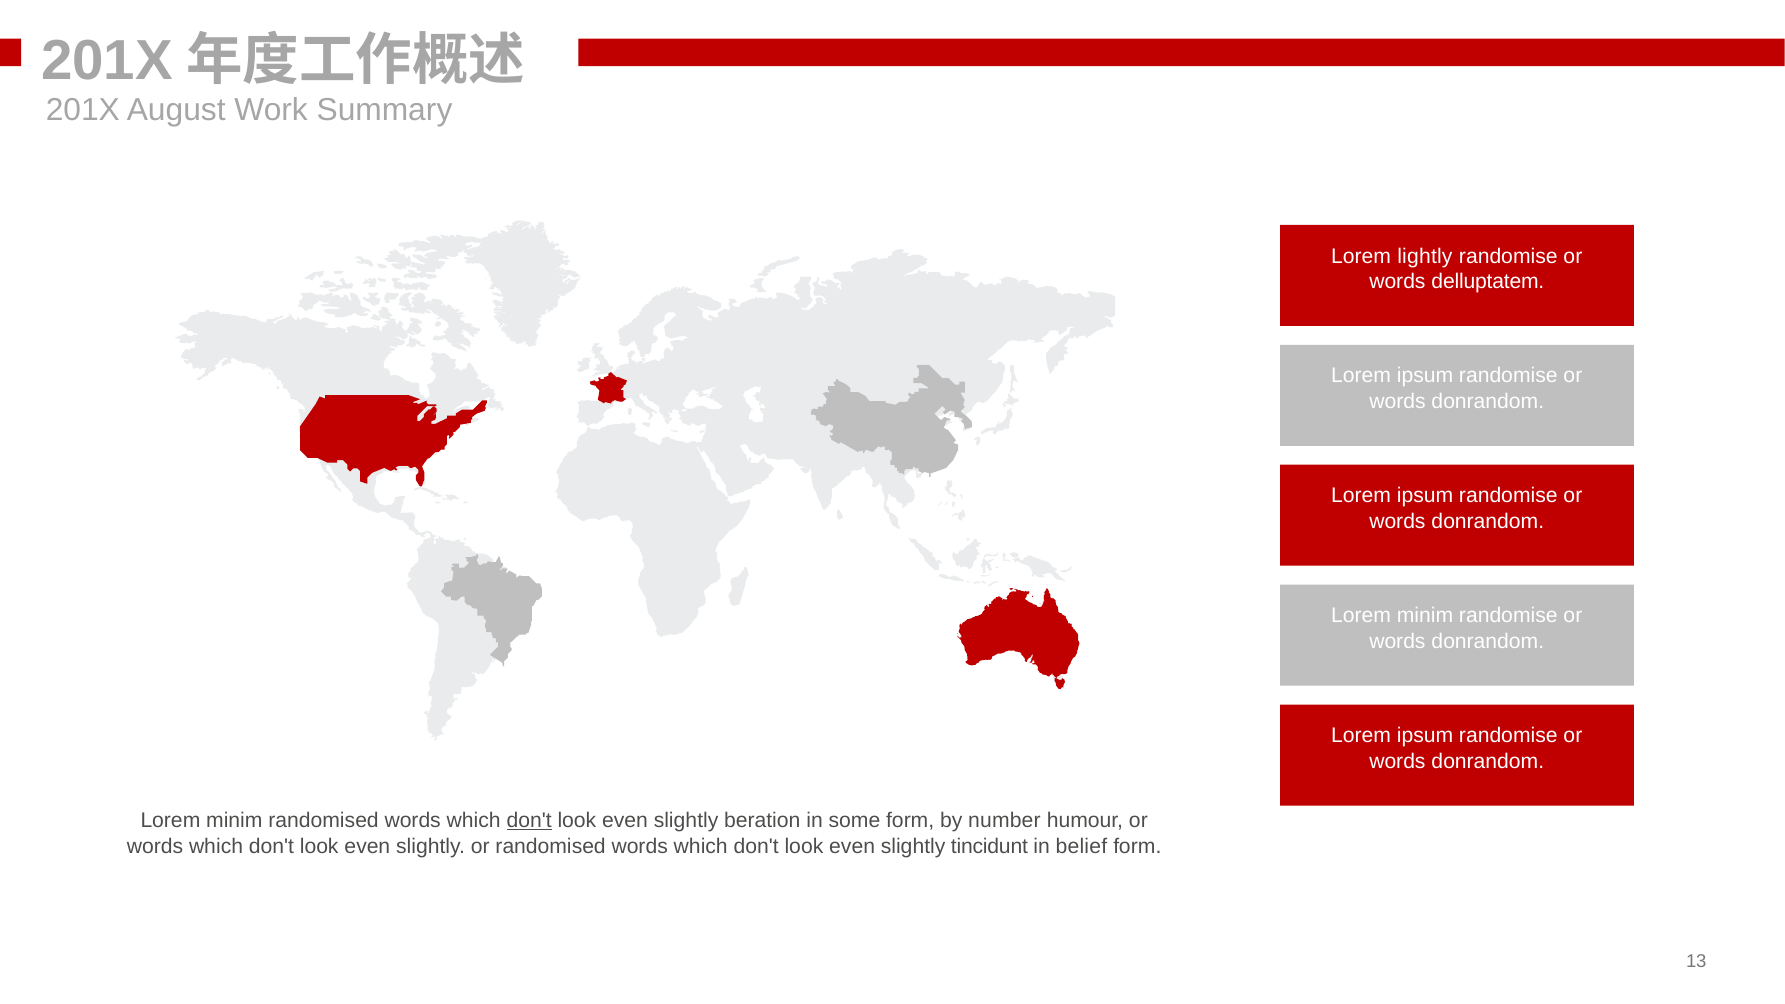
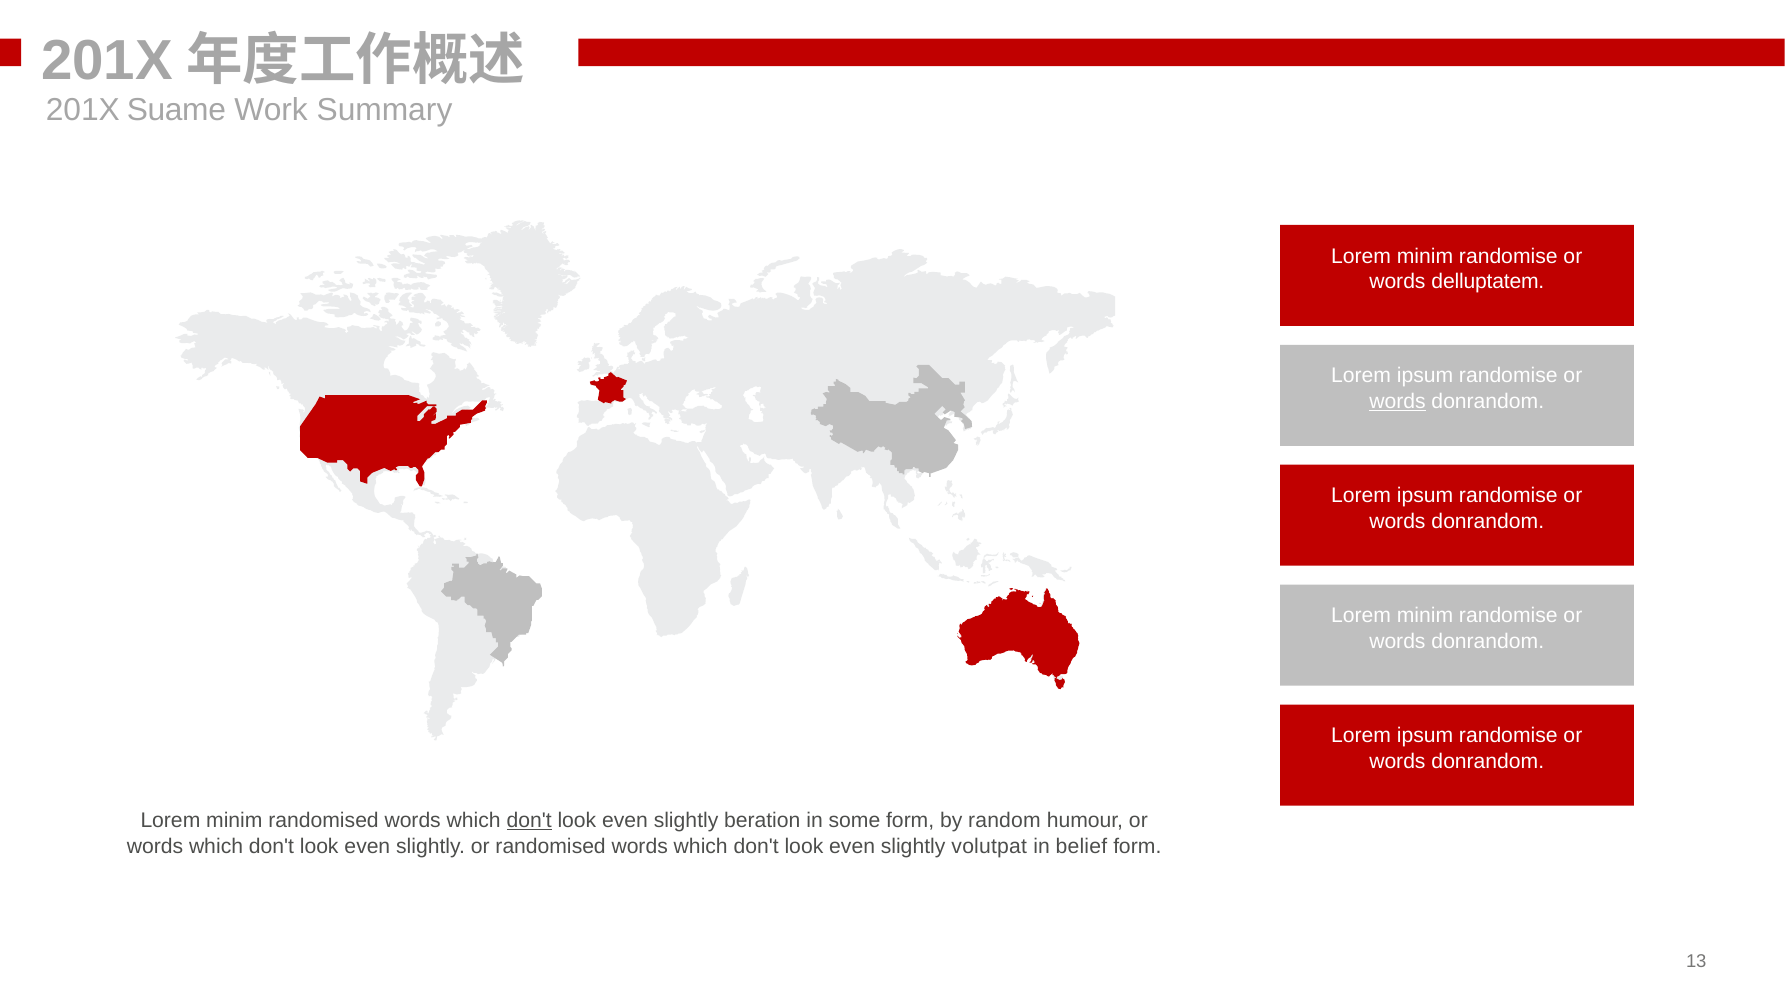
August: August -> Suame
lightly at (1425, 256): lightly -> minim
words at (1397, 401) underline: none -> present
number: number -> random
tincidunt: tincidunt -> volutpat
